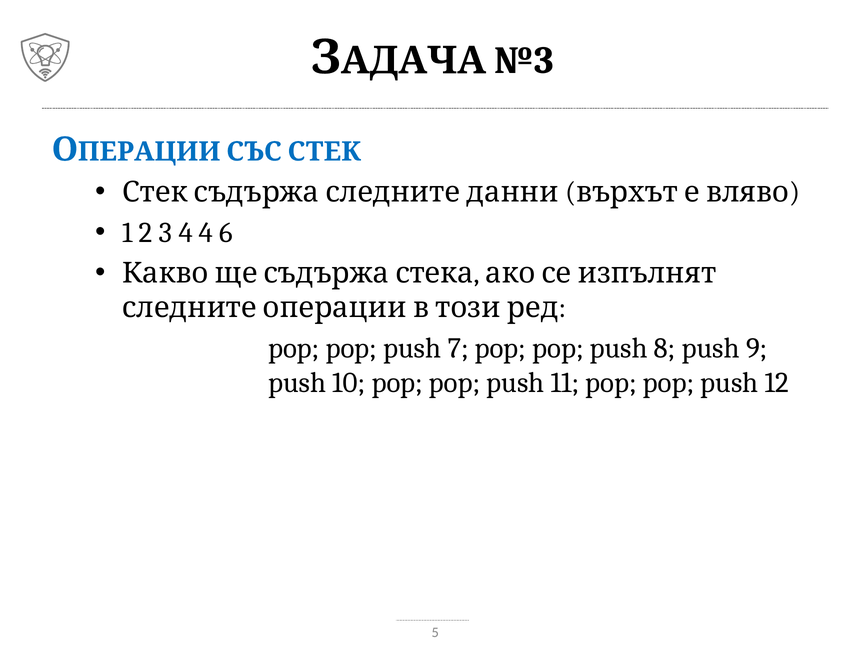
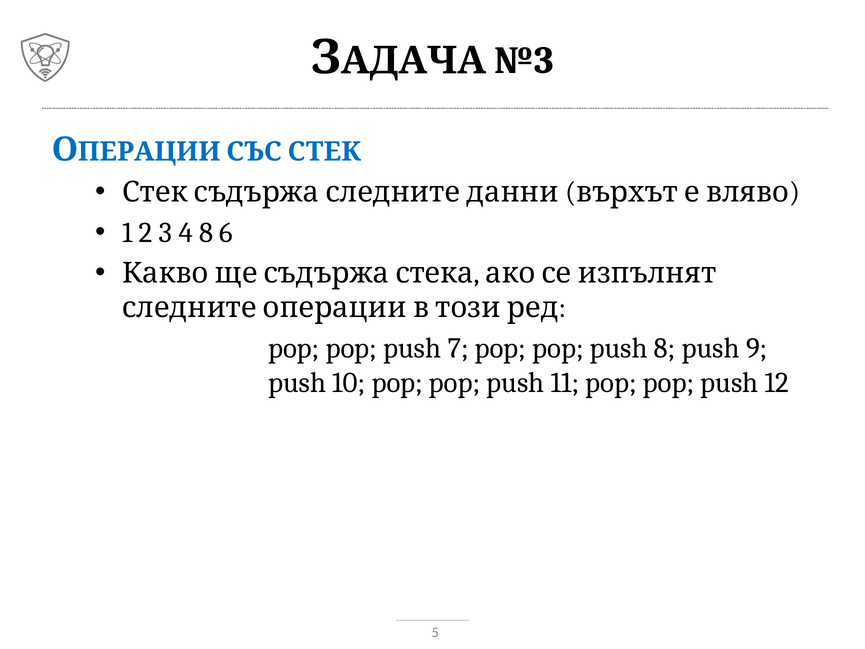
4 4: 4 -> 8
